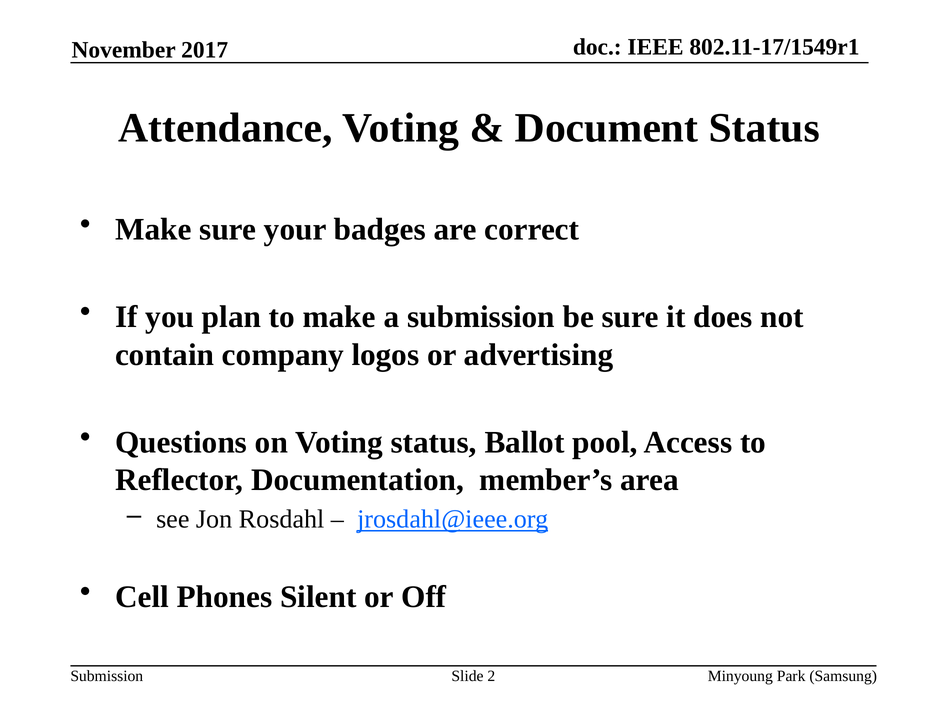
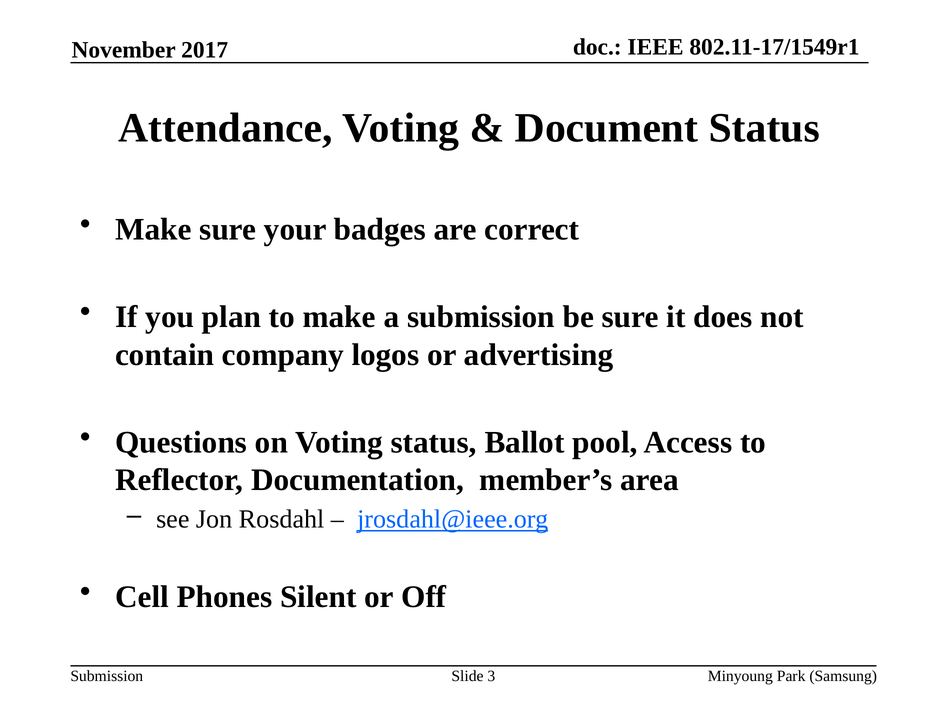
2: 2 -> 3
